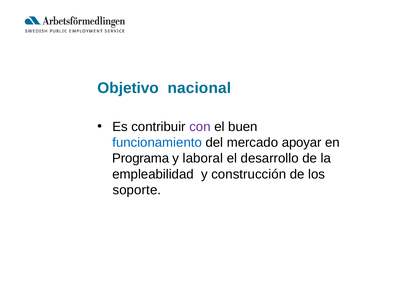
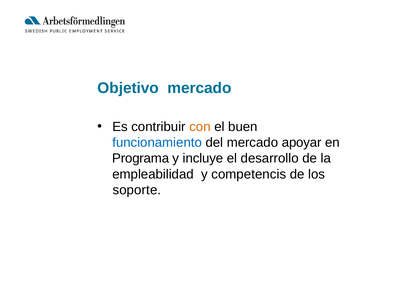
Objetivo nacional: nacional -> mercado
con colour: purple -> orange
laboral: laboral -> incluye
construcción: construcción -> competencis
